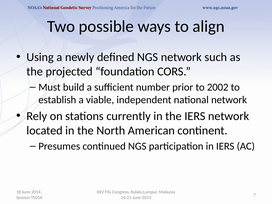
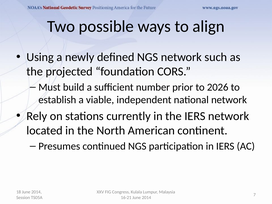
2002: 2002 -> 2026
